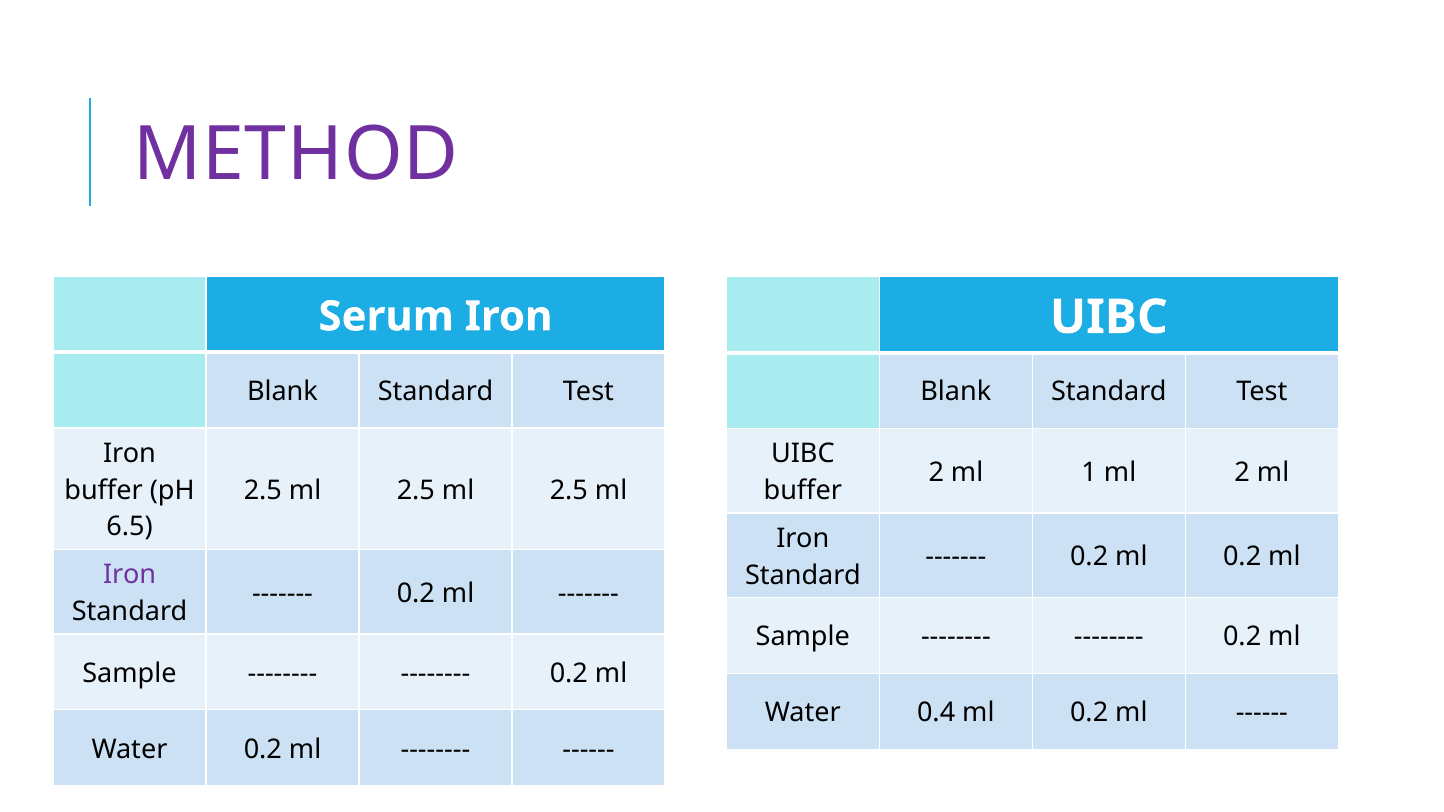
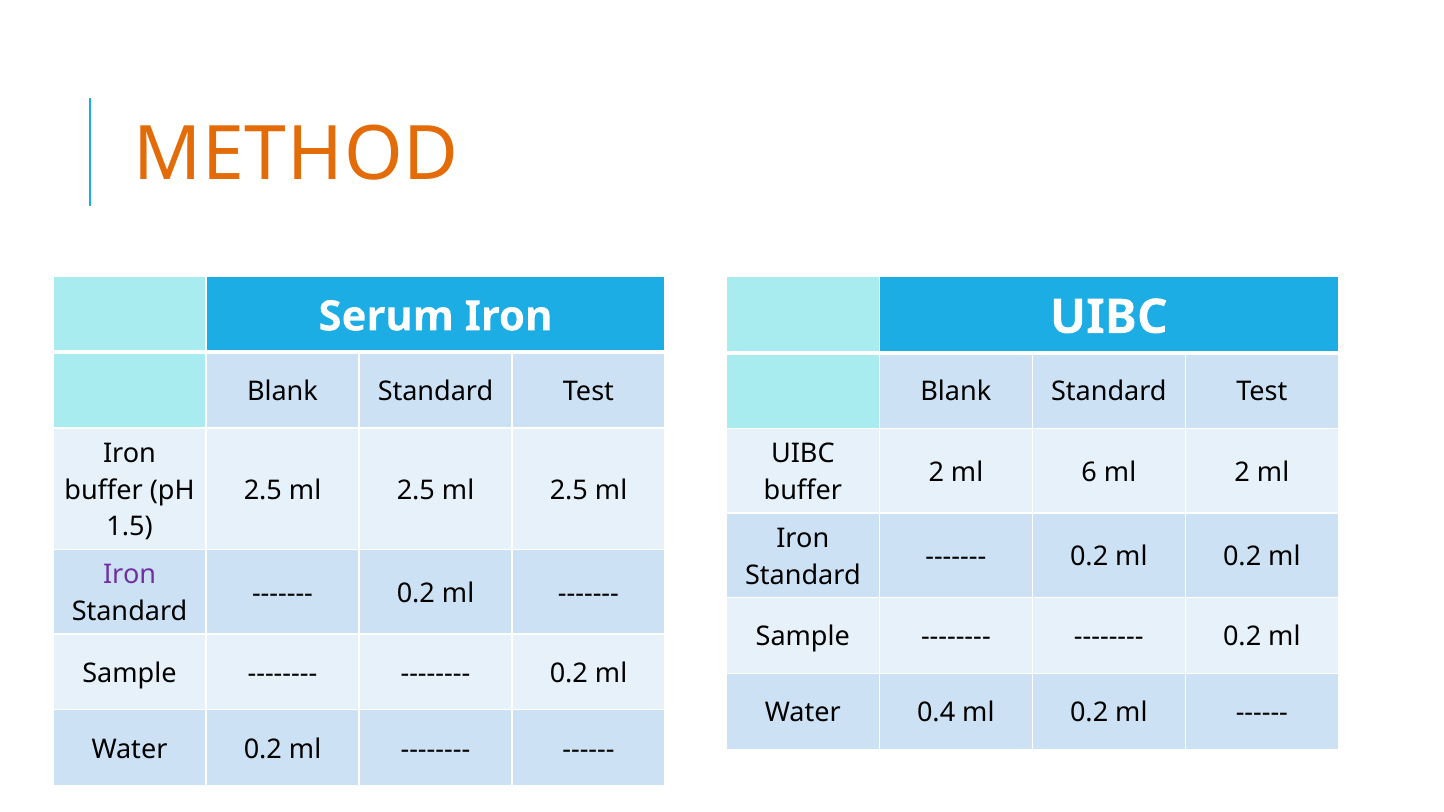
METHOD colour: purple -> orange
1: 1 -> 6
6.5: 6.5 -> 1.5
